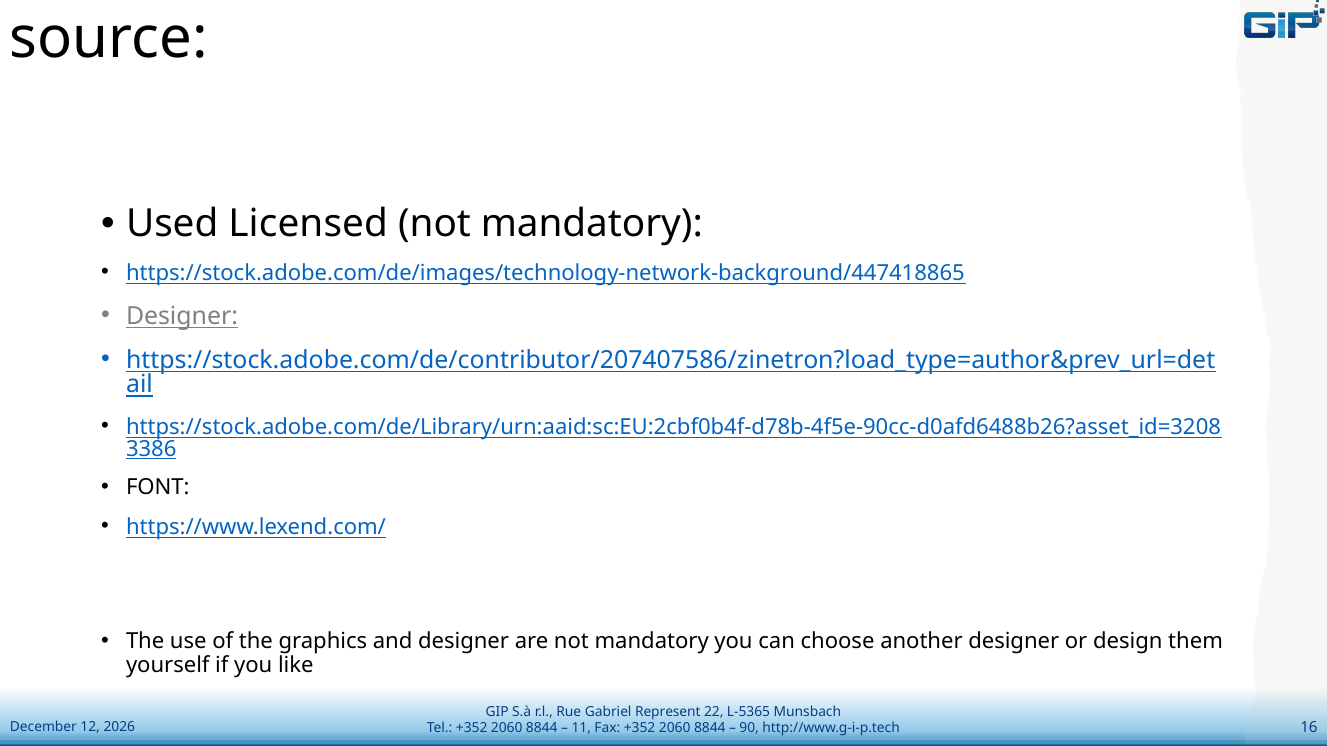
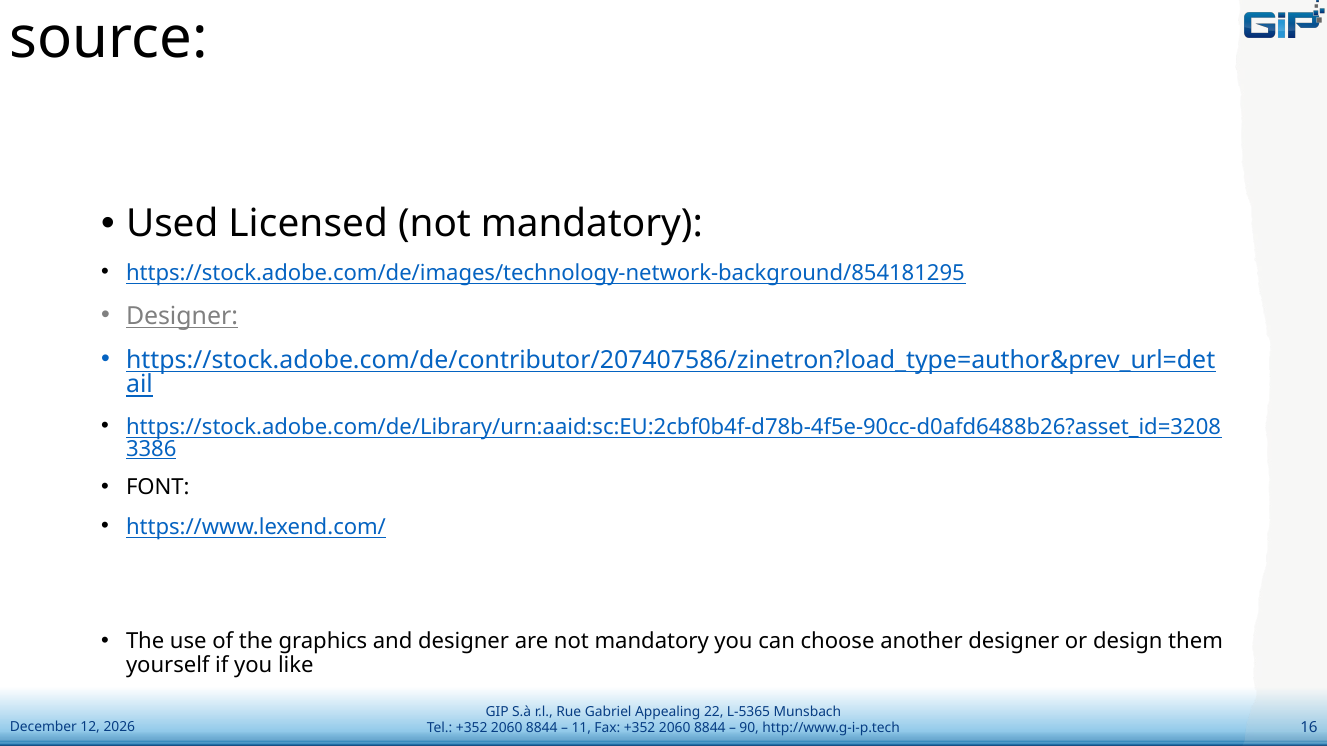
https://stock.adobe.com/de/images/technology-network-background/447418865: https://stock.adobe.com/de/images/technology-network-background/447418865 -> https://stock.adobe.com/de/images/technology-network-background/854181295
Represent: Represent -> Appealing
